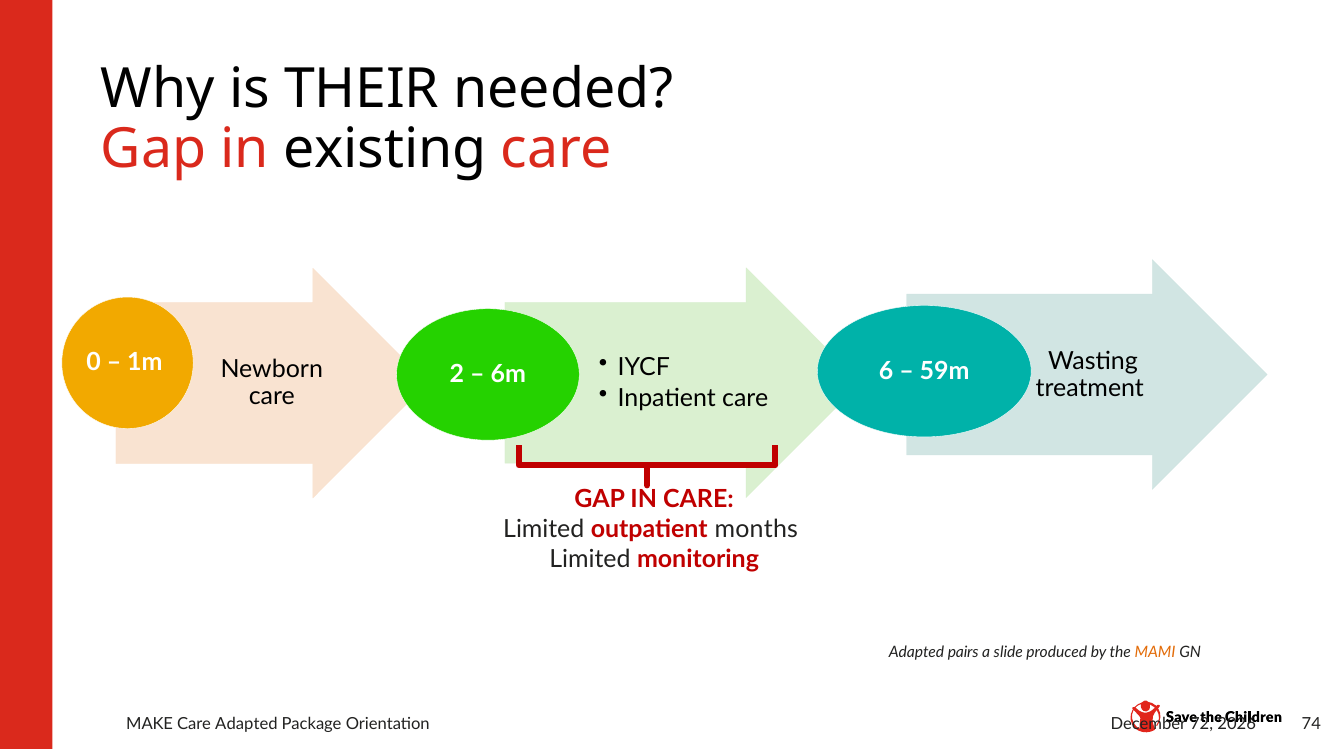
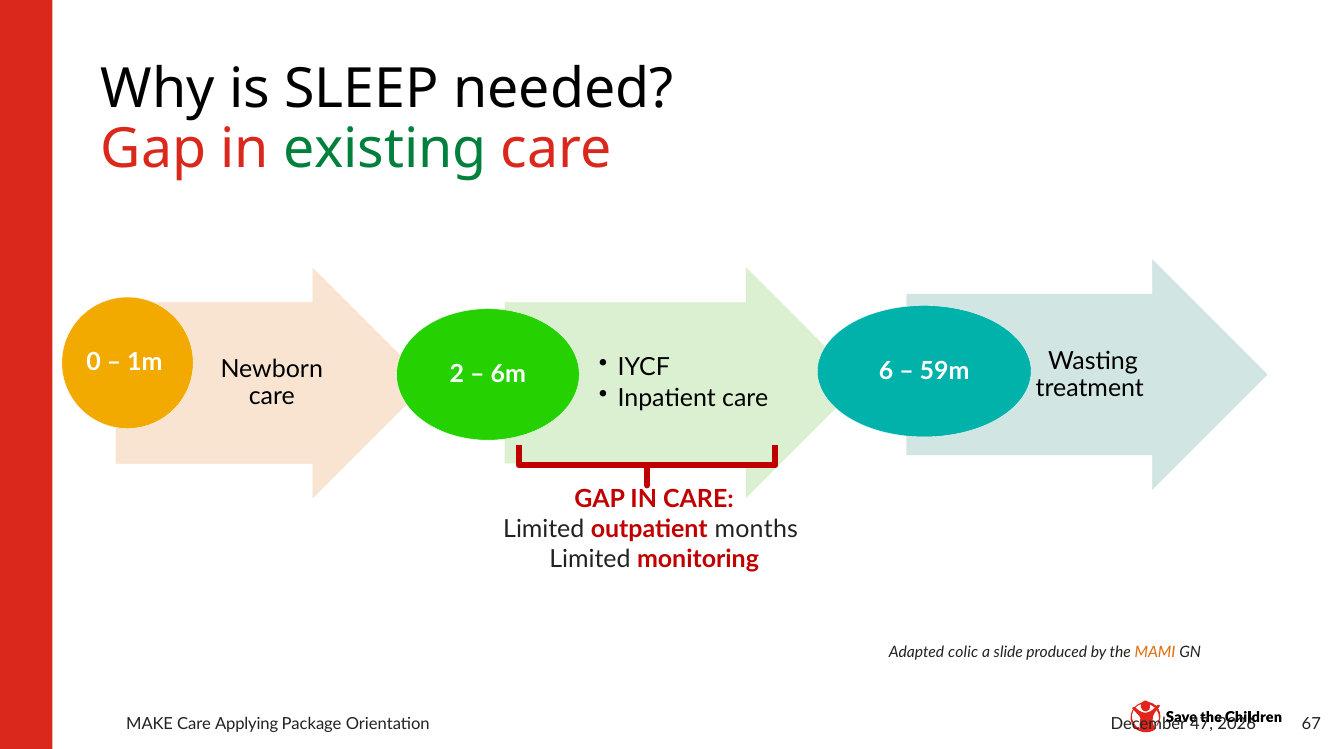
THEIR: THEIR -> SLEEP
existing colour: black -> green
pairs: pairs -> colic
Care Adapted: Adapted -> Applying
72: 72 -> 47
74: 74 -> 67
